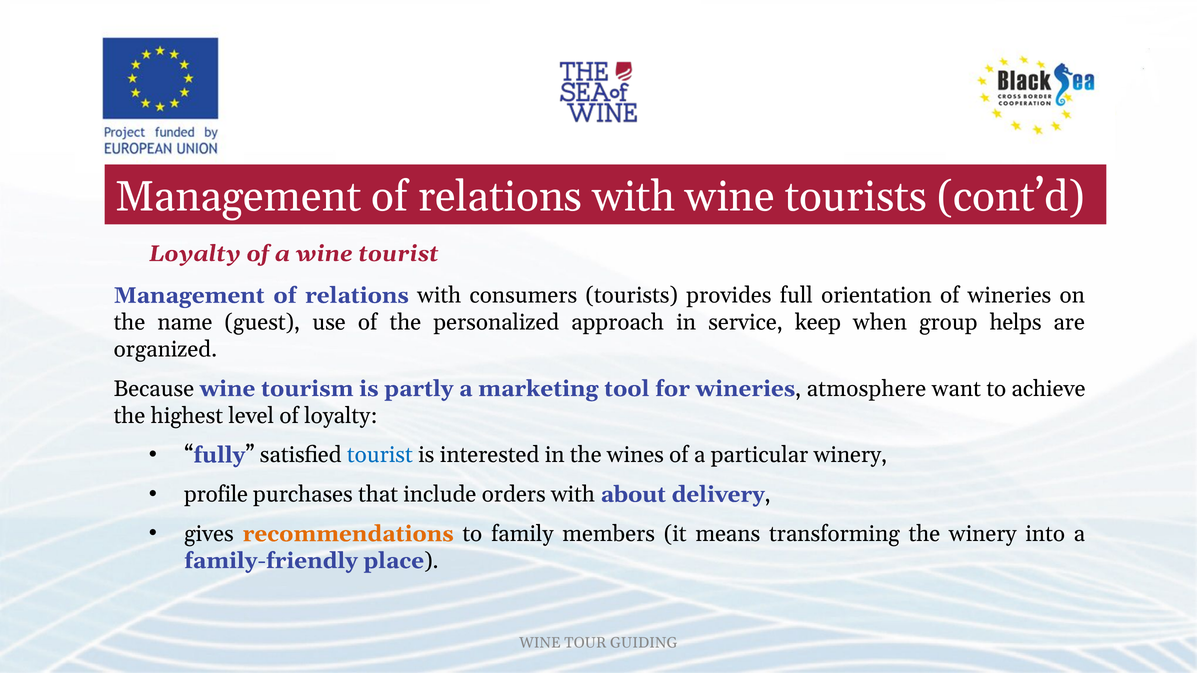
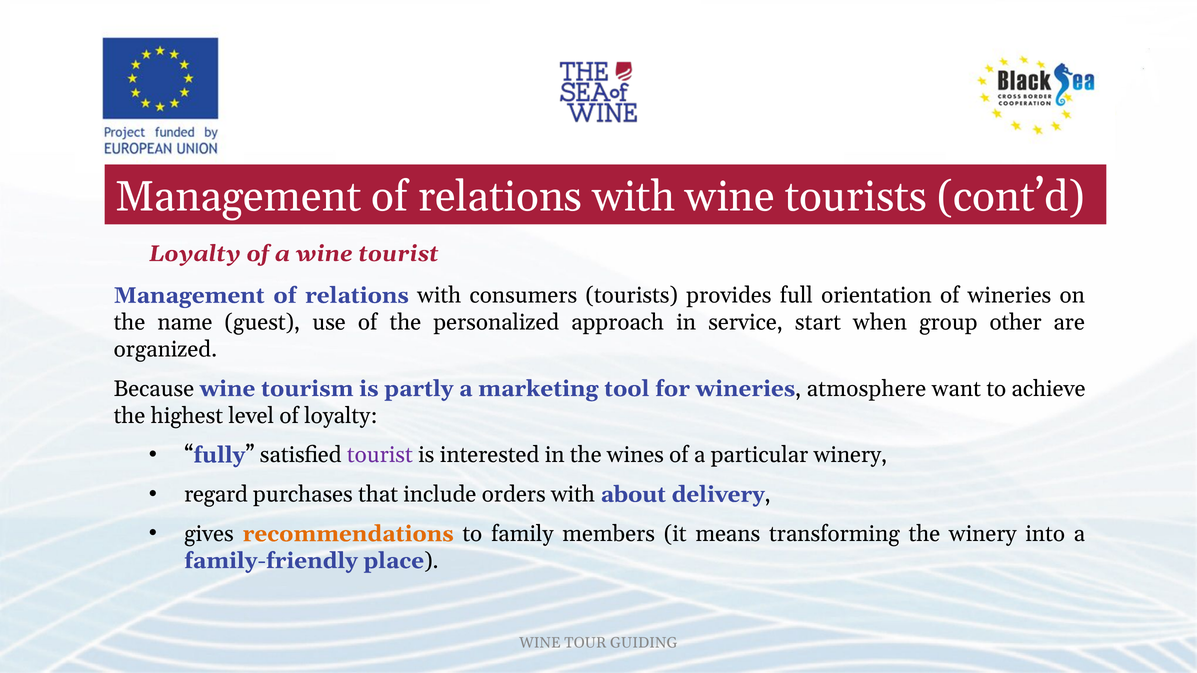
keep: keep -> start
helps: helps -> other
tourist at (380, 455) colour: blue -> purple
profile: profile -> regard
